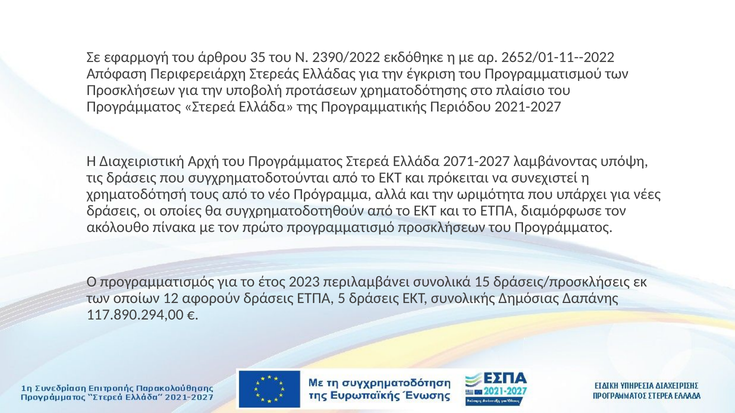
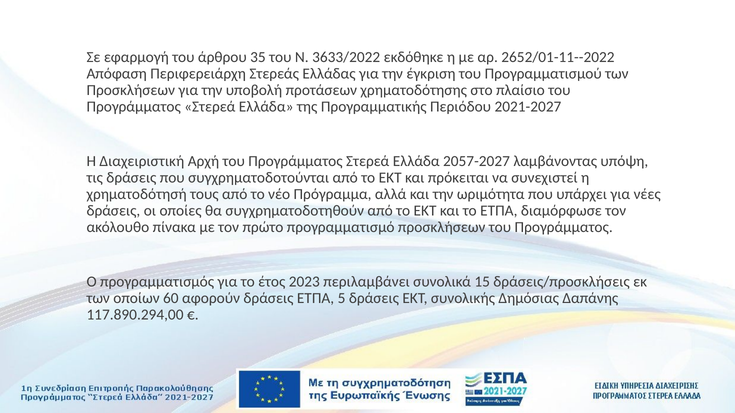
2390/2022: 2390/2022 -> 3633/2022
2071-2027: 2071-2027 -> 2057-2027
12: 12 -> 60
